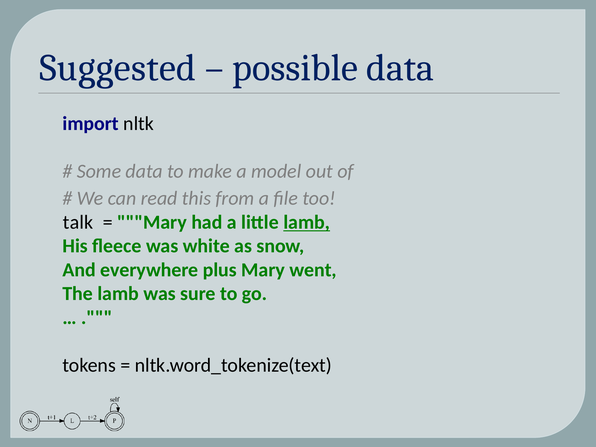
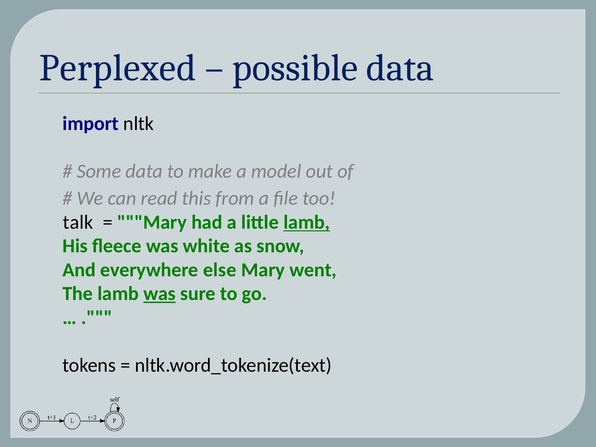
Suggested: Suggested -> Perplexed
plus: plus -> else
was at (160, 294) underline: none -> present
